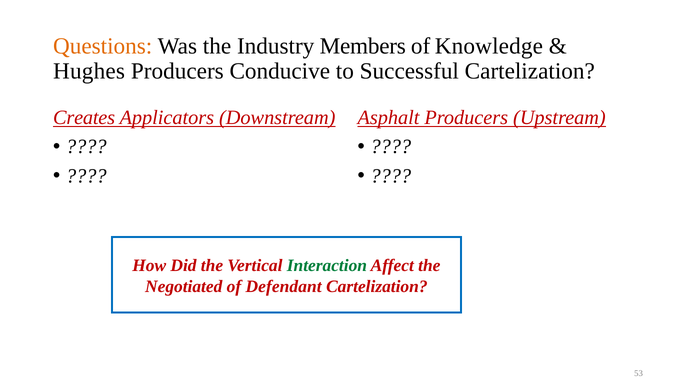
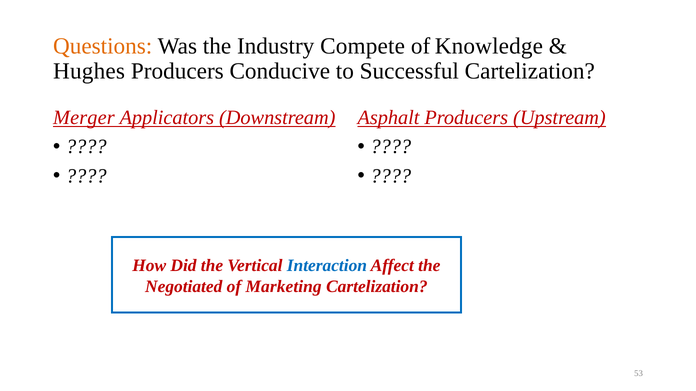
Members: Members -> Compete
Creates: Creates -> Merger
Interaction colour: green -> blue
Defendant: Defendant -> Marketing
